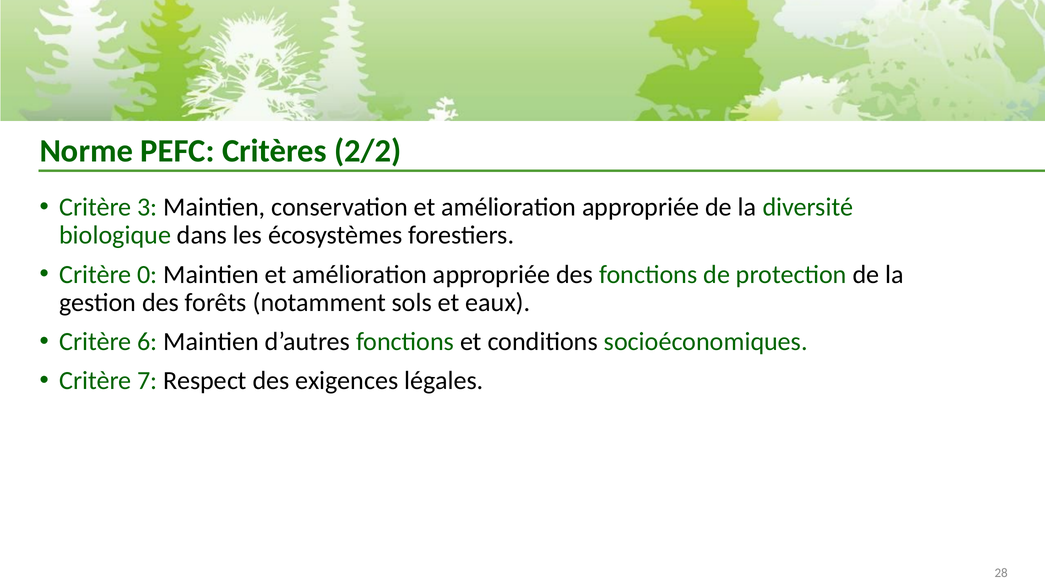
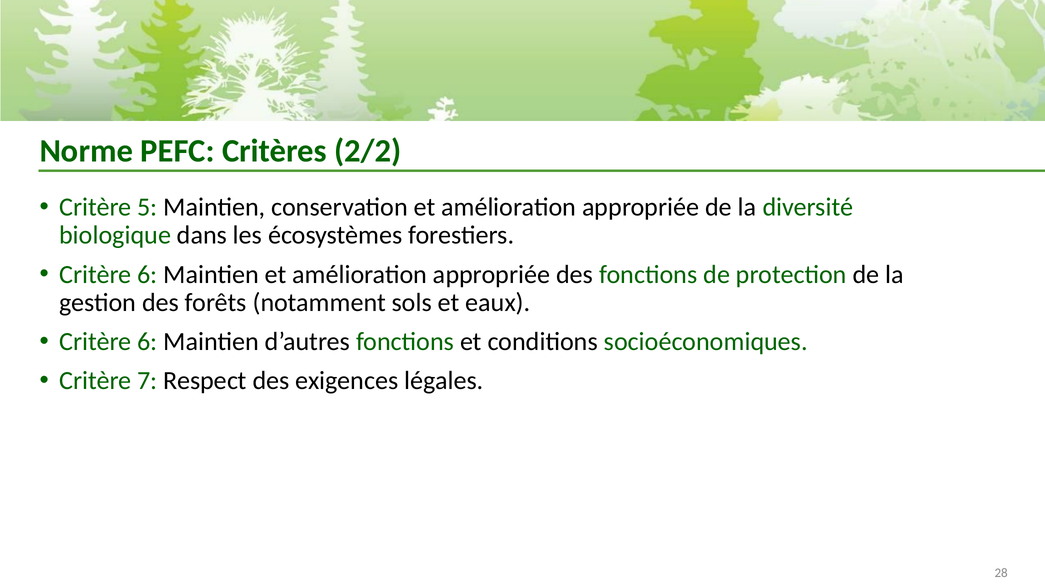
3: 3 -> 5
0 at (147, 274): 0 -> 6
